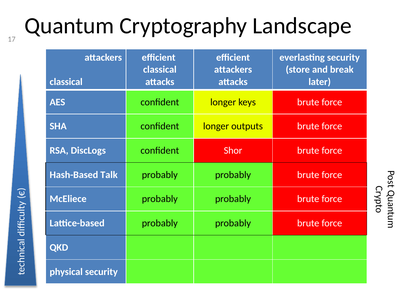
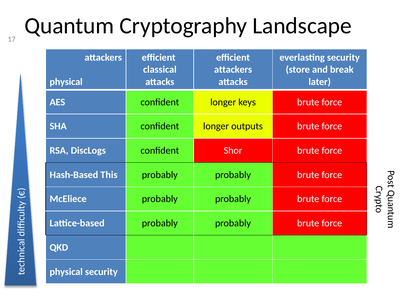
classical at (66, 82): classical -> physical
Talk: Talk -> This
